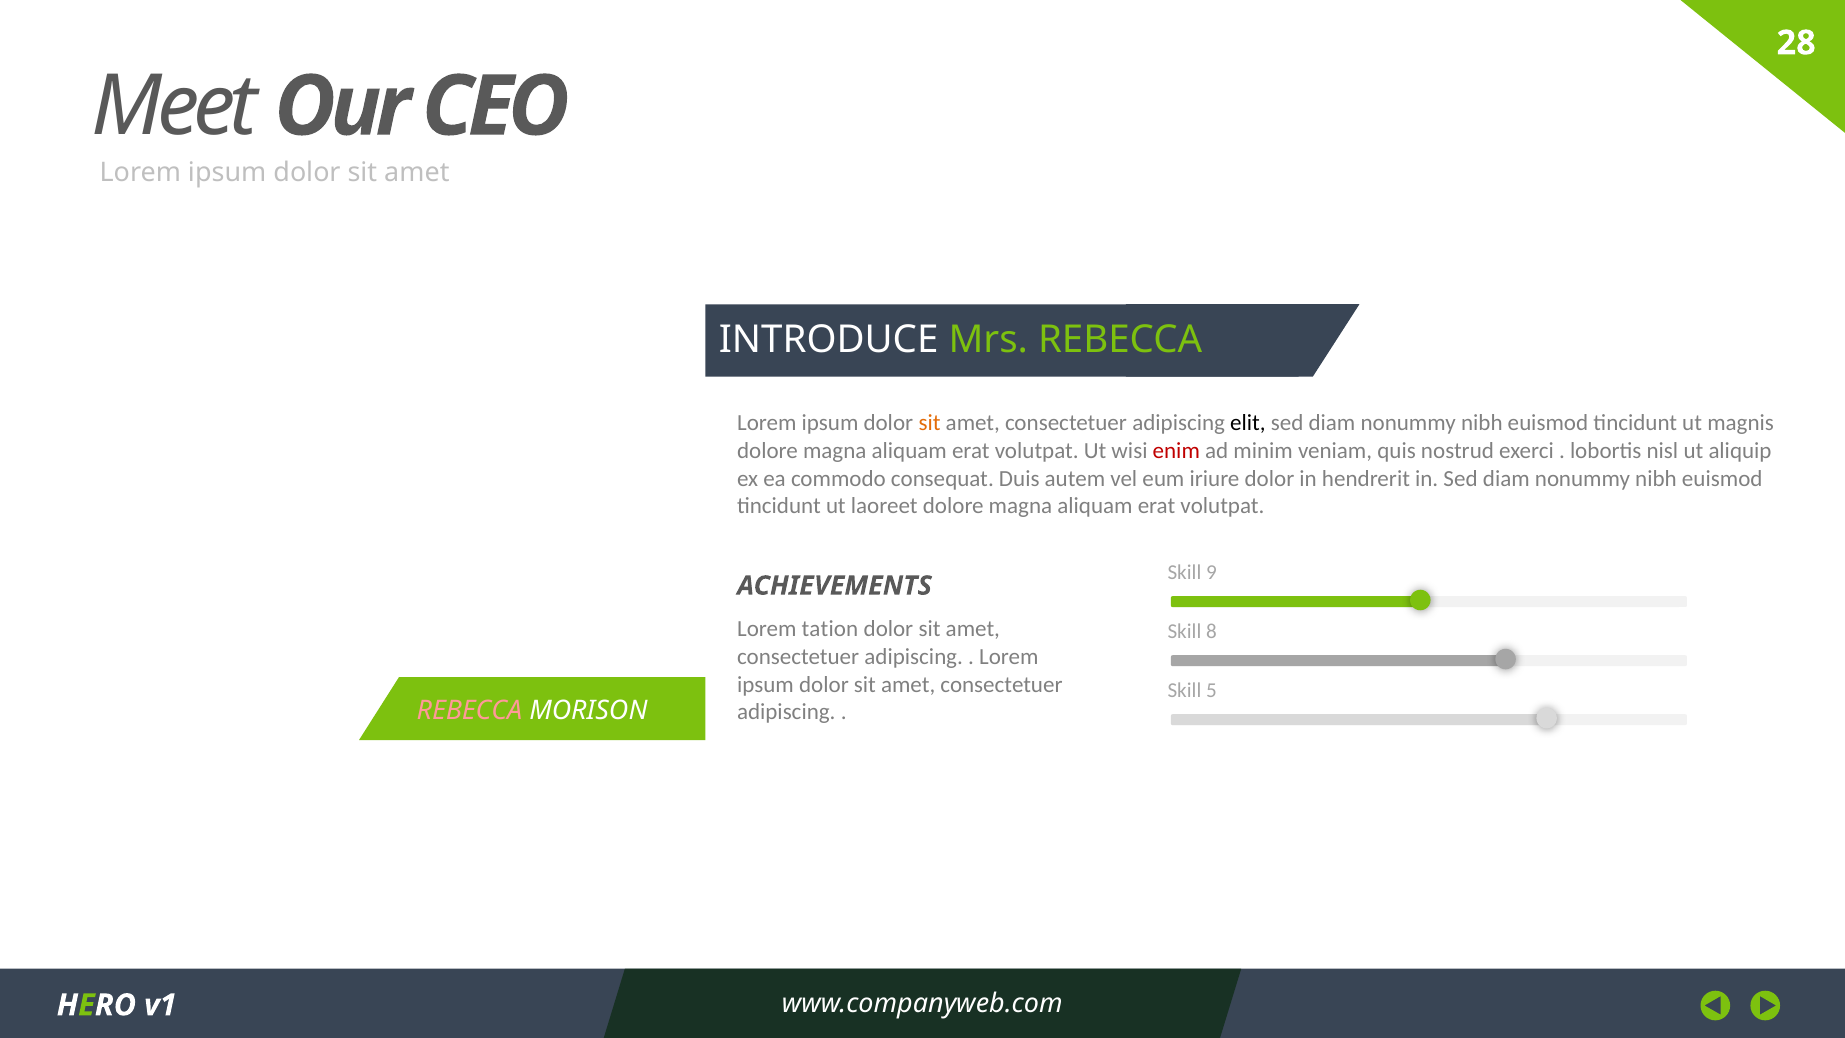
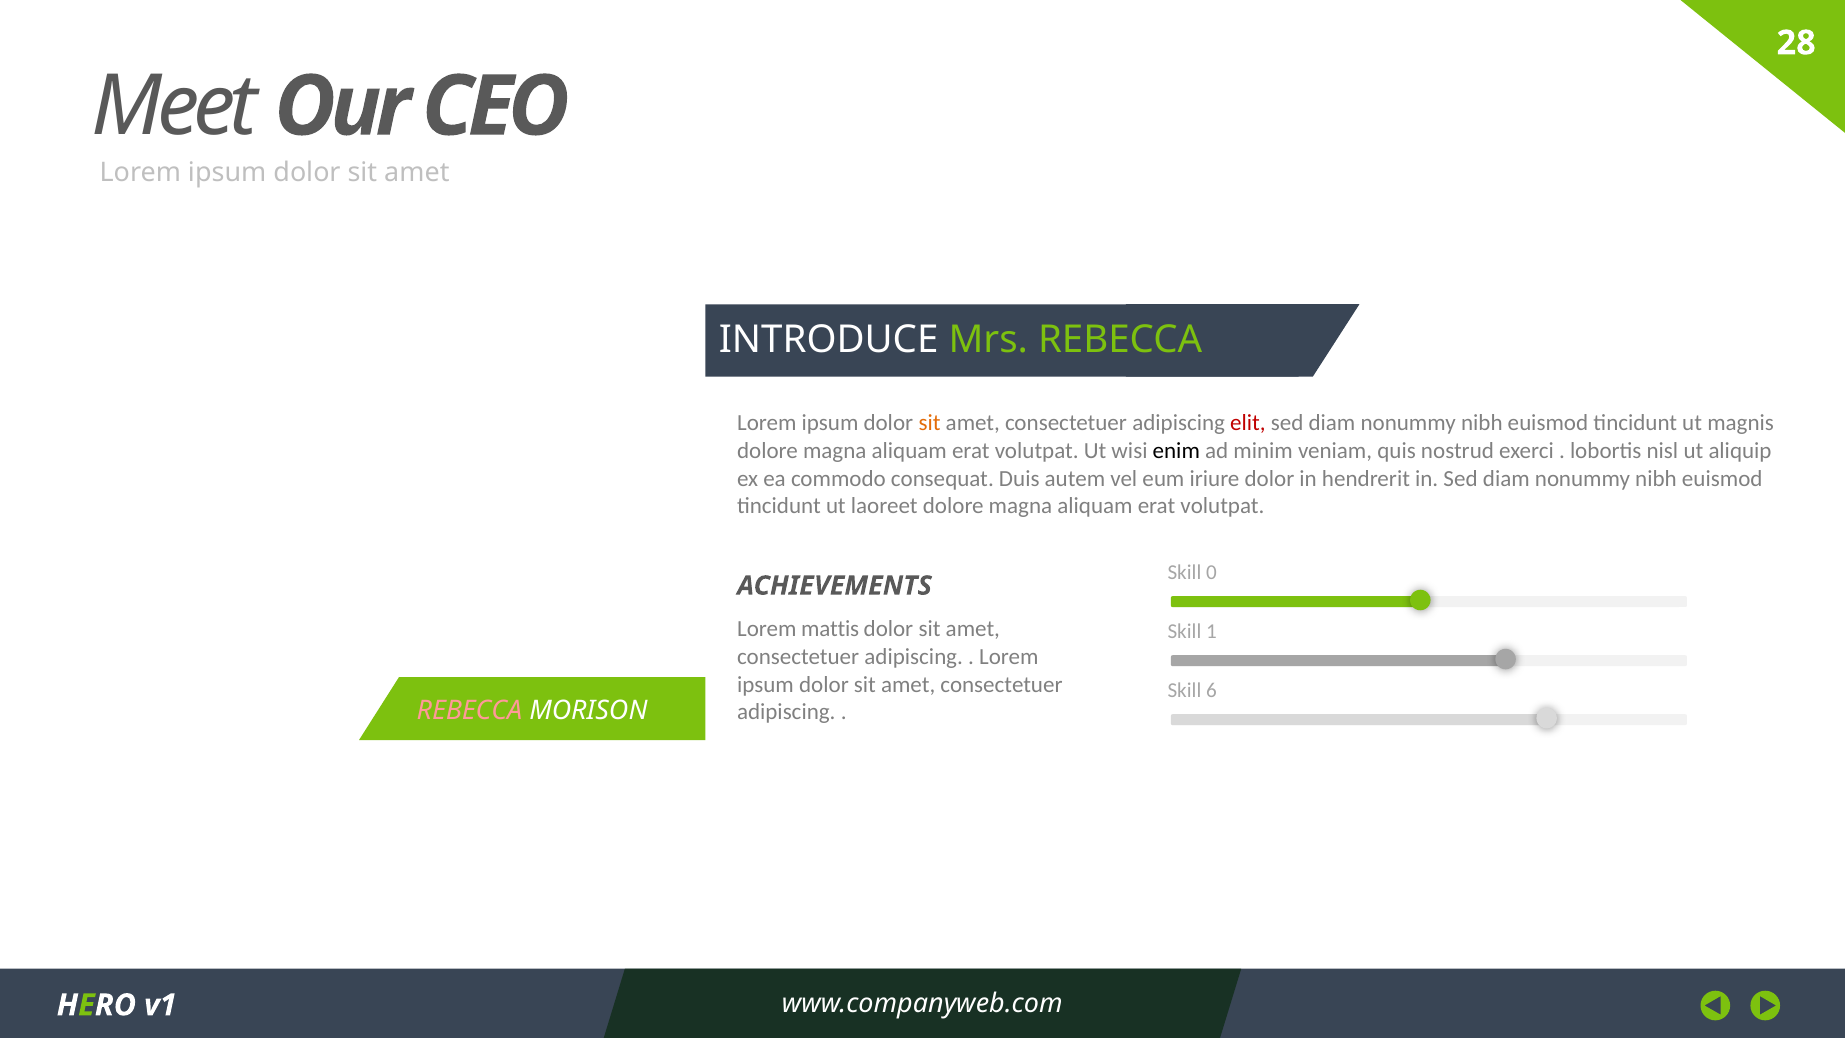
elit colour: black -> red
enim colour: red -> black
9: 9 -> 0
tation: tation -> mattis
8: 8 -> 1
5: 5 -> 6
